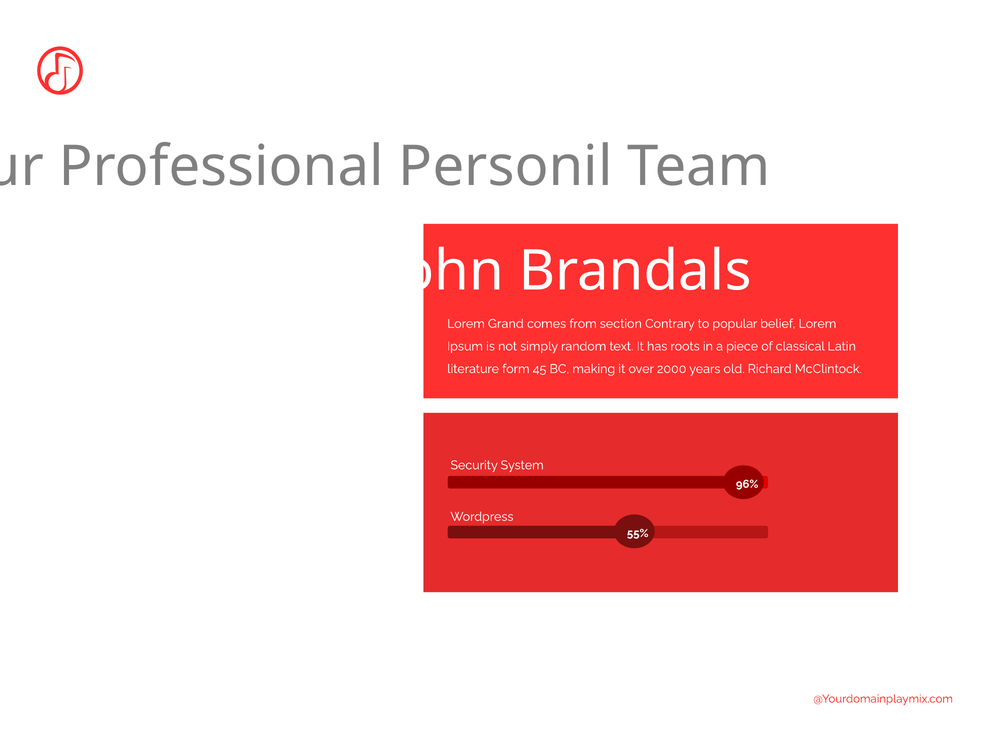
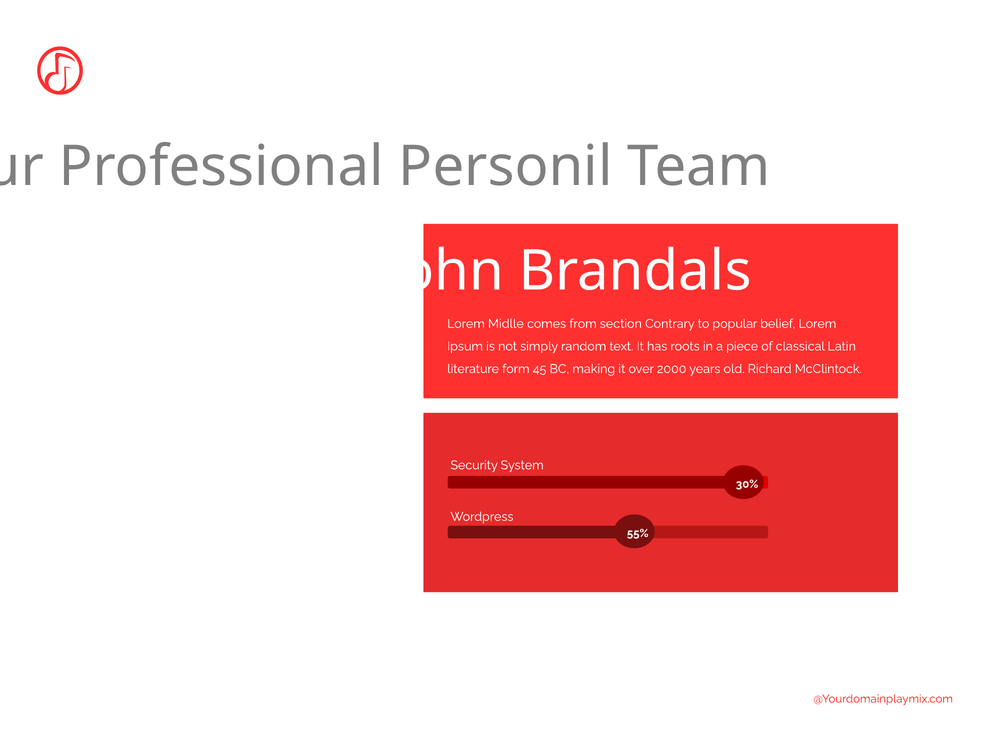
Grand: Grand -> Midlle
96%: 96% -> 30%
